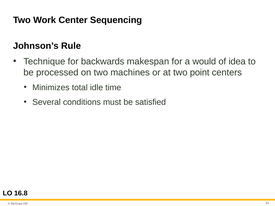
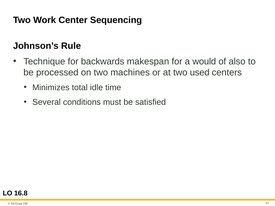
idea: idea -> also
point: point -> used
